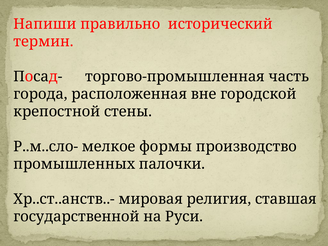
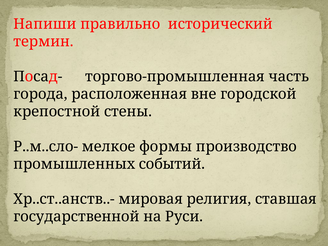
палочки: палочки -> событий
